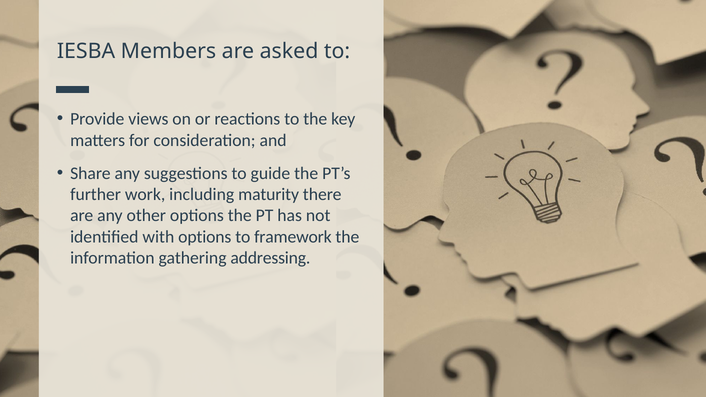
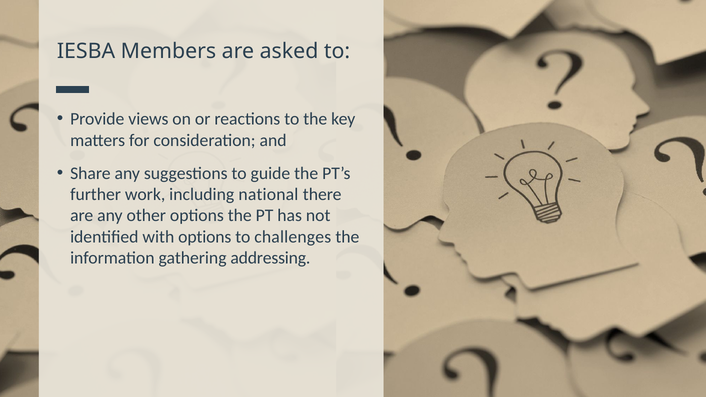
maturity: maturity -> national
framework: framework -> challenges
